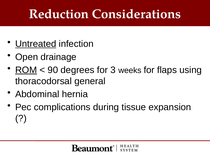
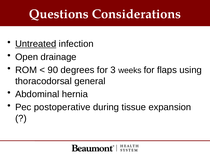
Reduction: Reduction -> Questions
ROM underline: present -> none
complications: complications -> postoperative
